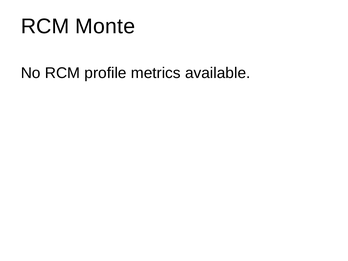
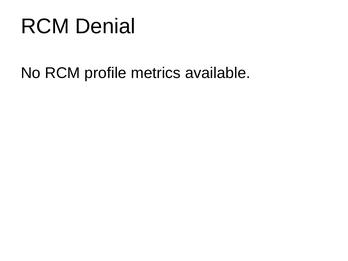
Monte: Monte -> Denial
